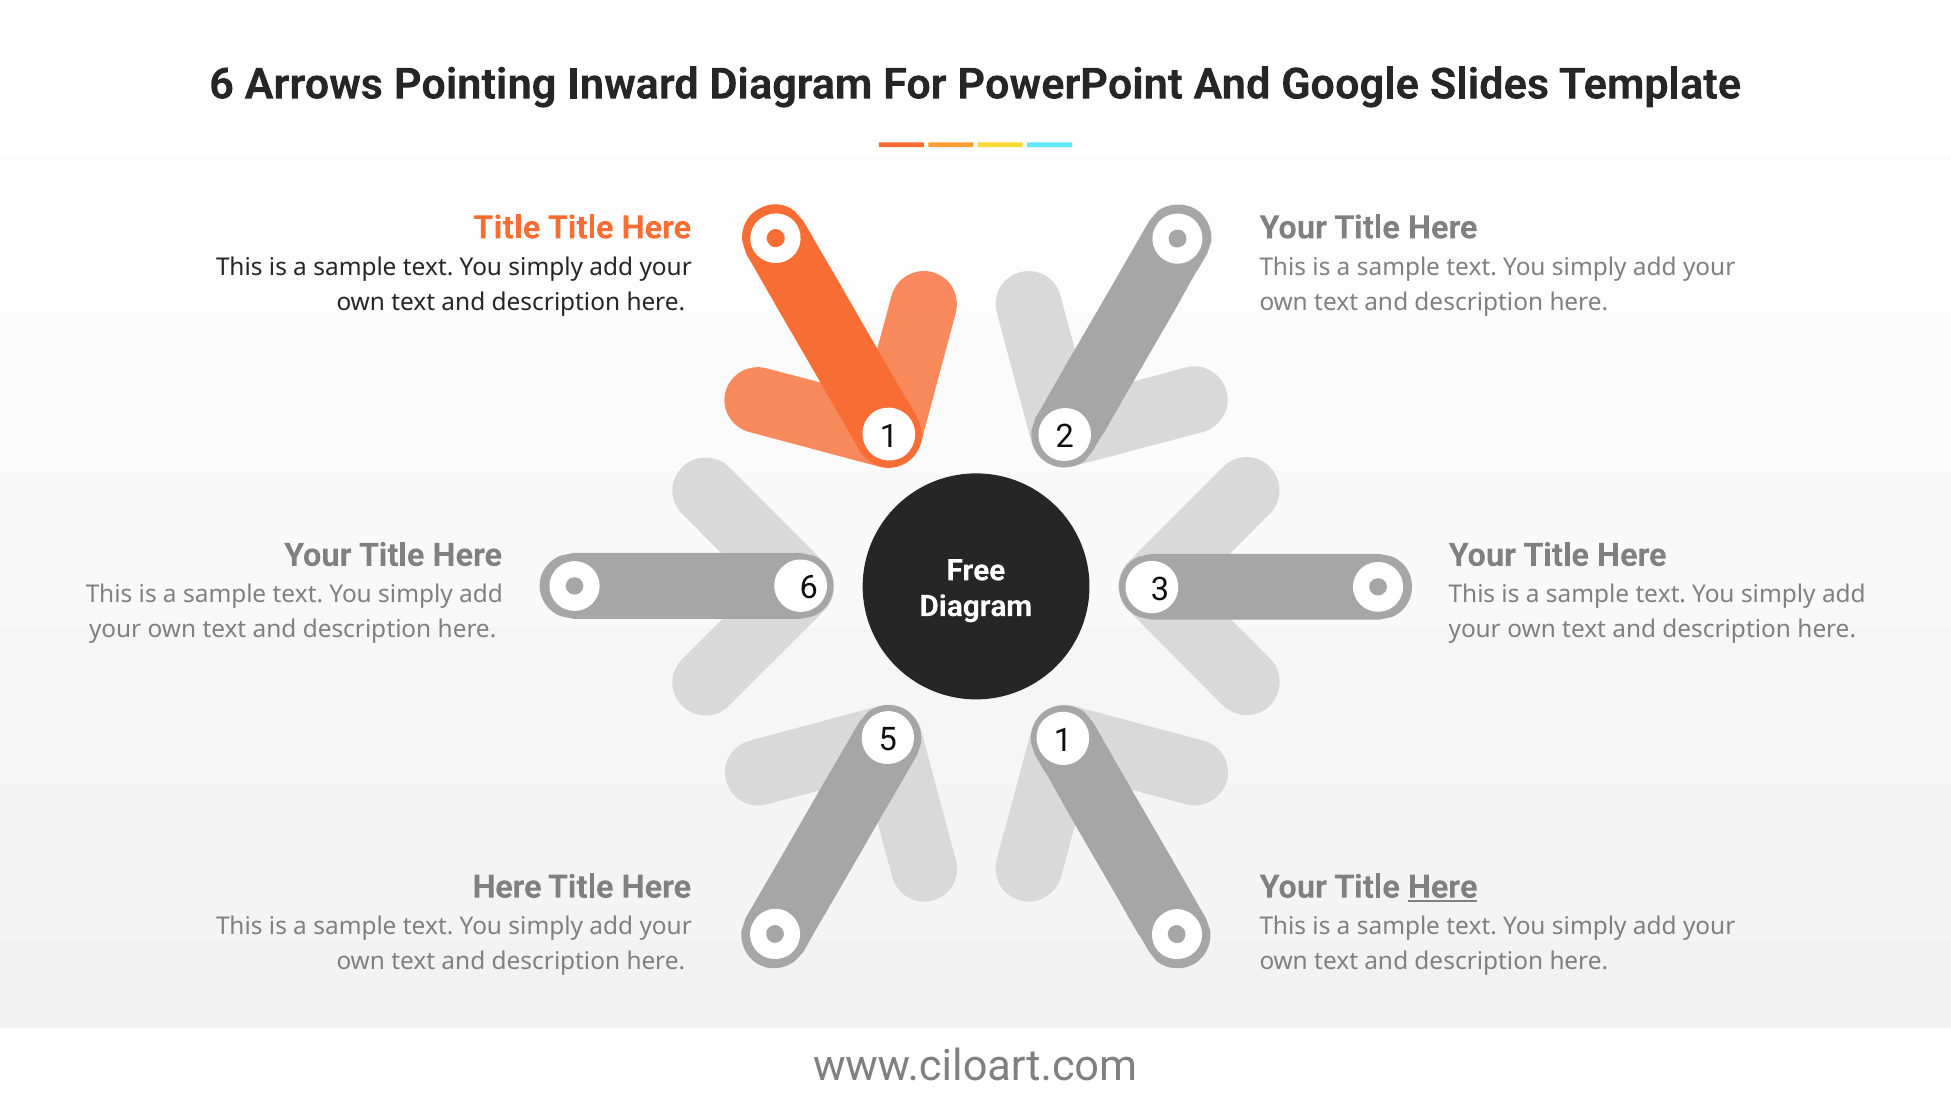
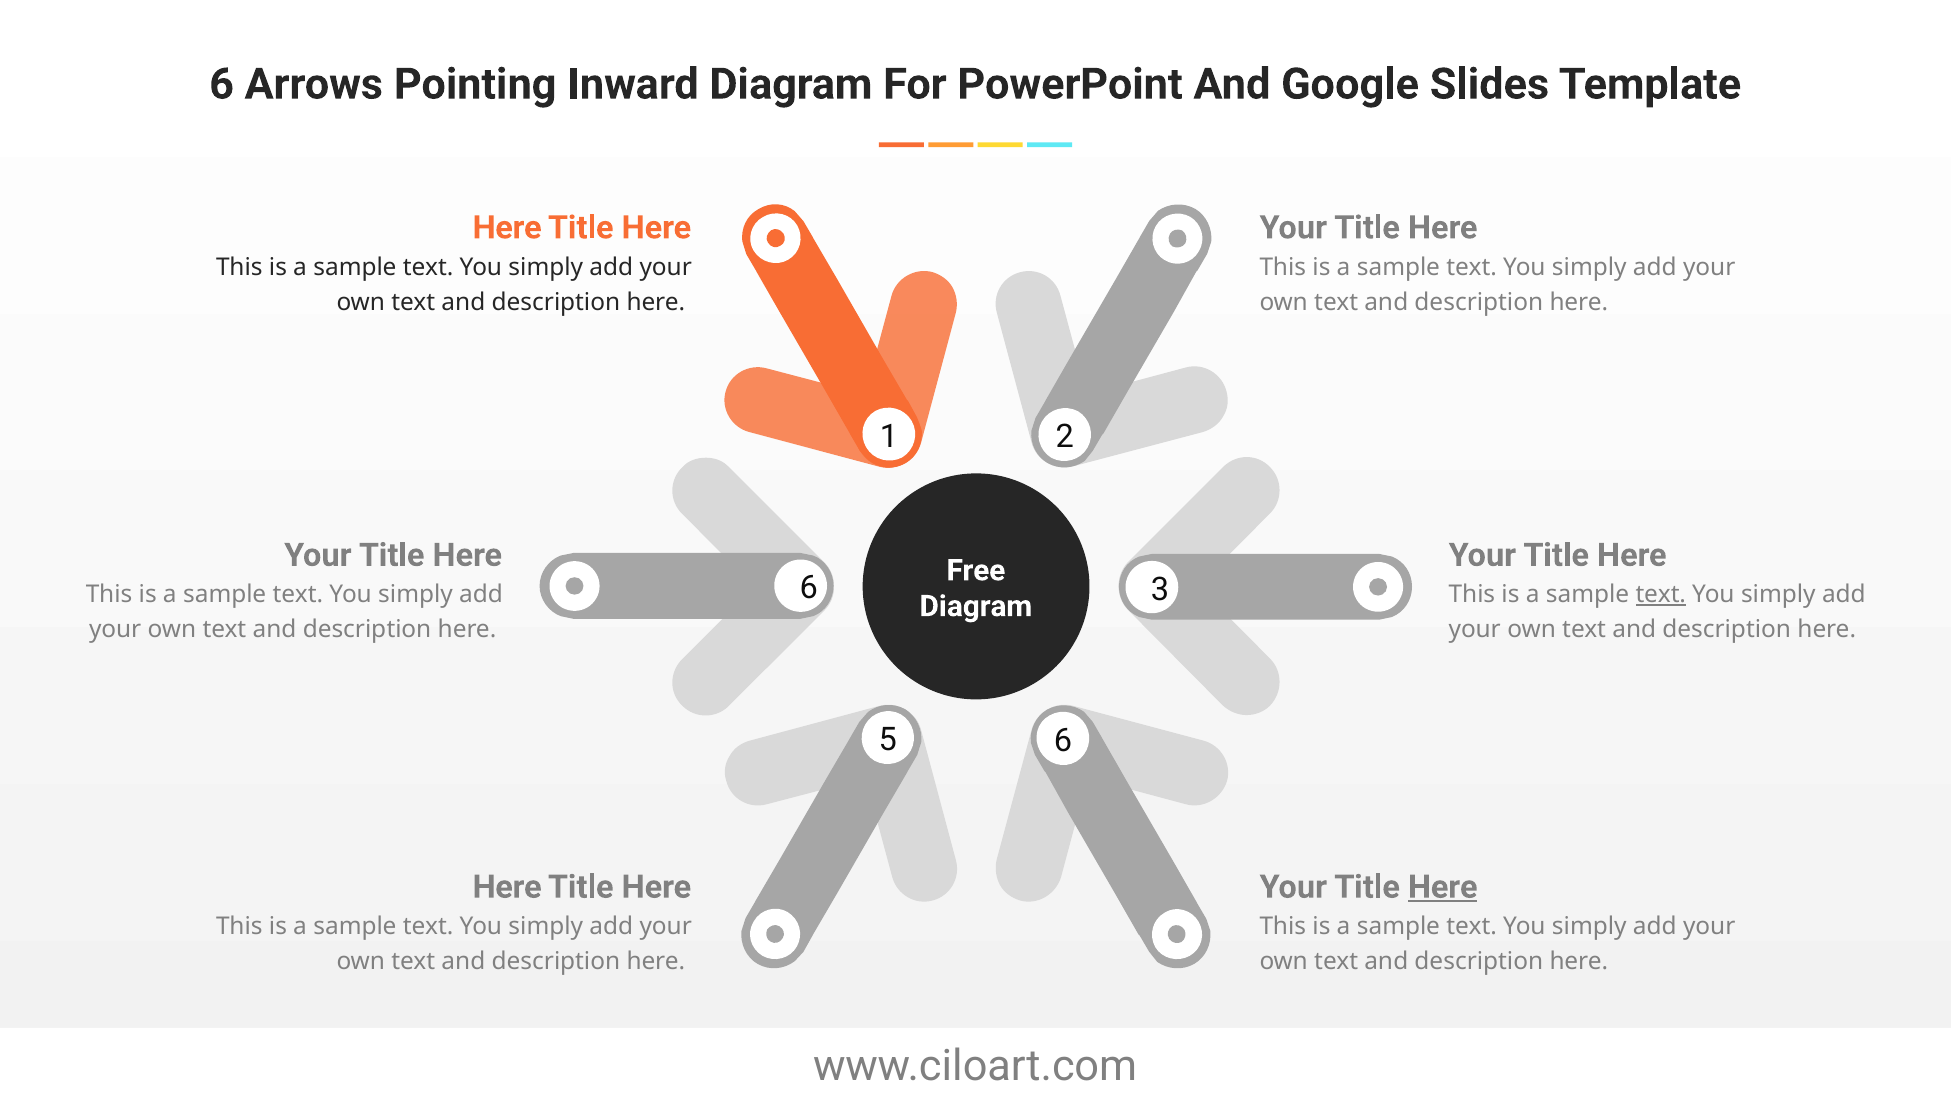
Title at (507, 228): Title -> Here
text at (1661, 594) underline: none -> present
5 1: 1 -> 6
